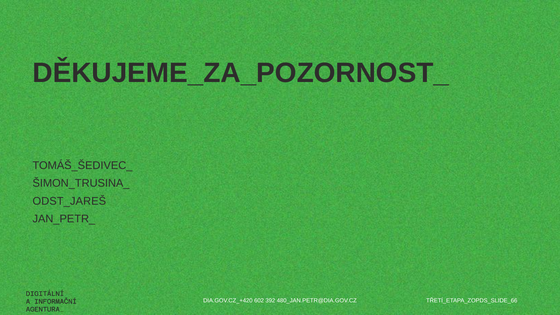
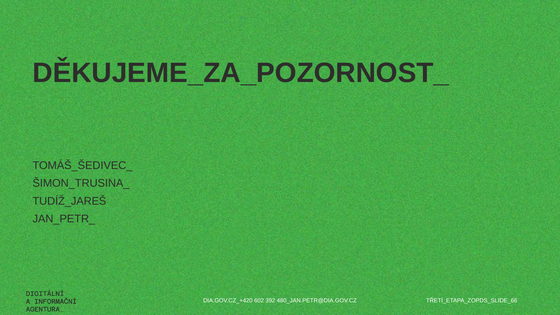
ODST_JAREŠ: ODST_JAREŠ -> TUDÍŽ_JAREŠ
